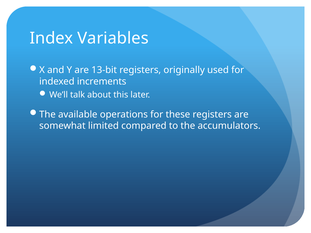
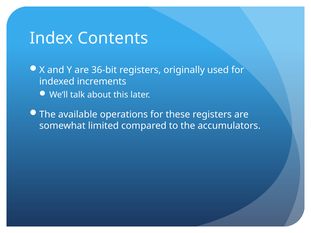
Variables: Variables -> Contents
13-bit: 13-bit -> 36-bit
